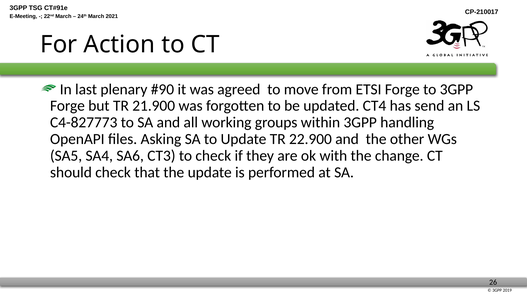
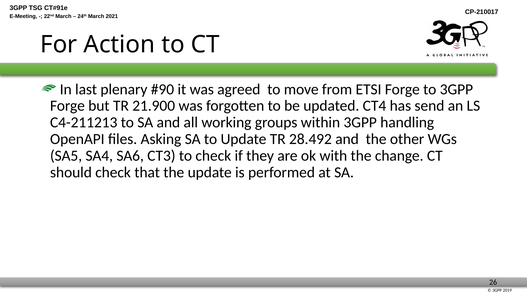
C4-827773: C4-827773 -> C4-211213
22.900: 22.900 -> 28.492
